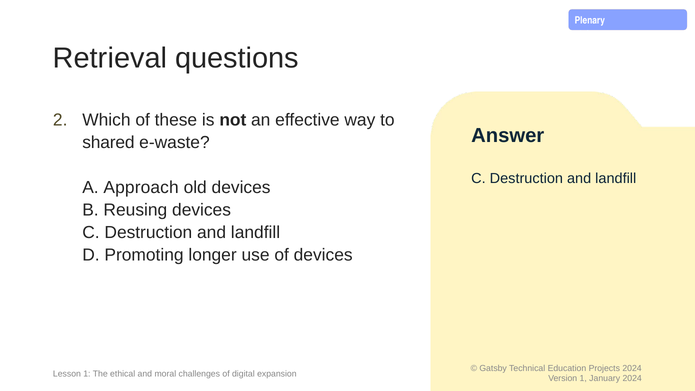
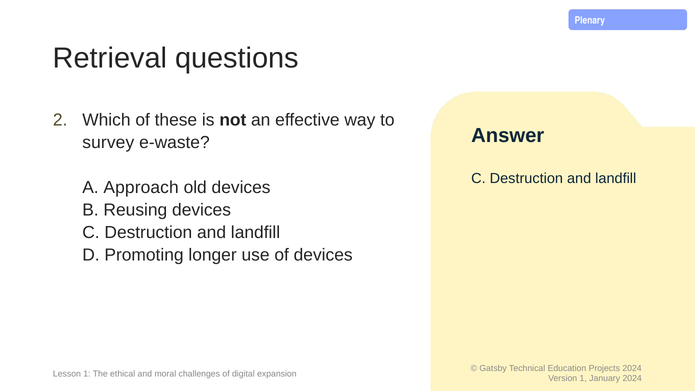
shared: shared -> survey
